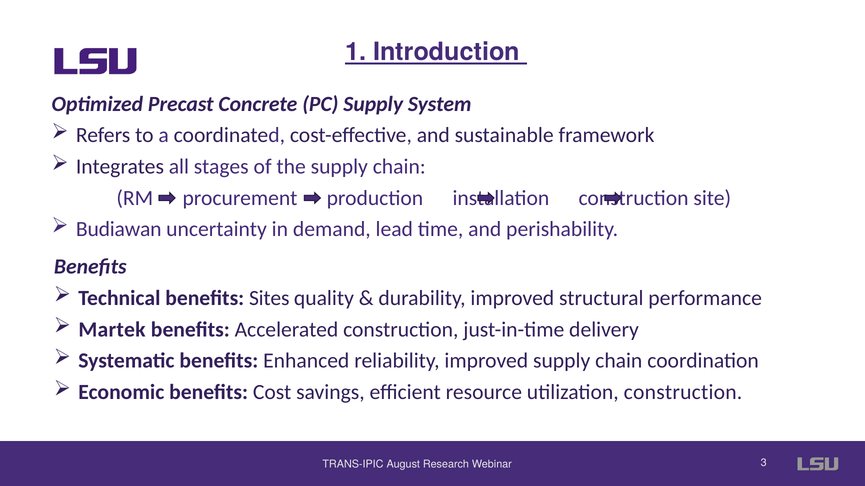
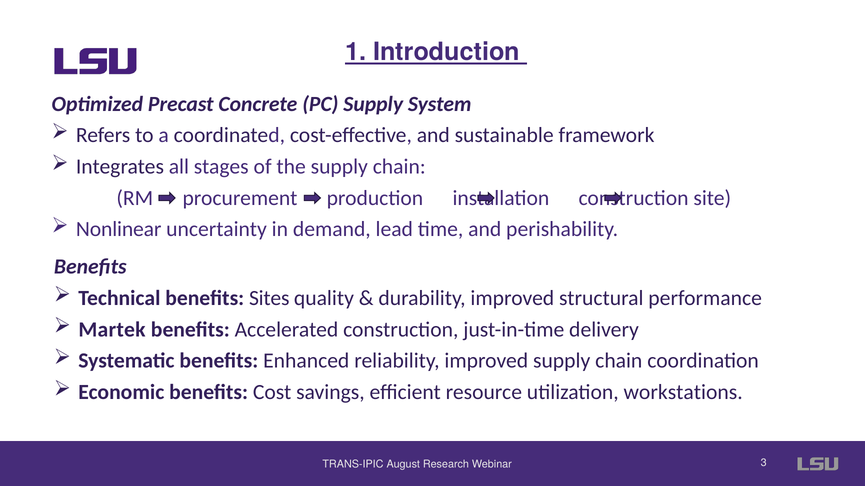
Budiawan: Budiawan -> Nonlinear
utilization construction: construction -> workstations
